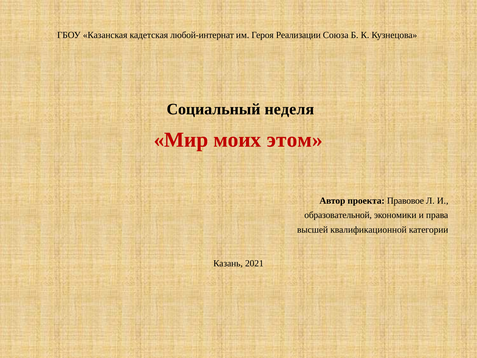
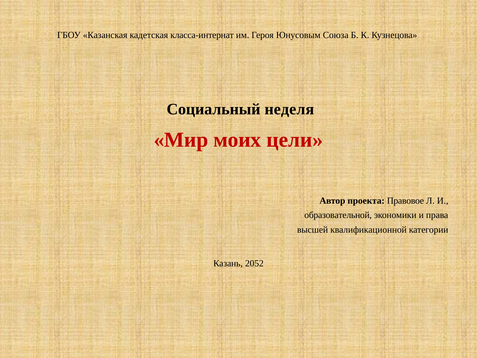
любой-интернат: любой-интернат -> класса-интернат
Реализации: Реализации -> Юнусовым
этом: этом -> цели
2021: 2021 -> 2052
